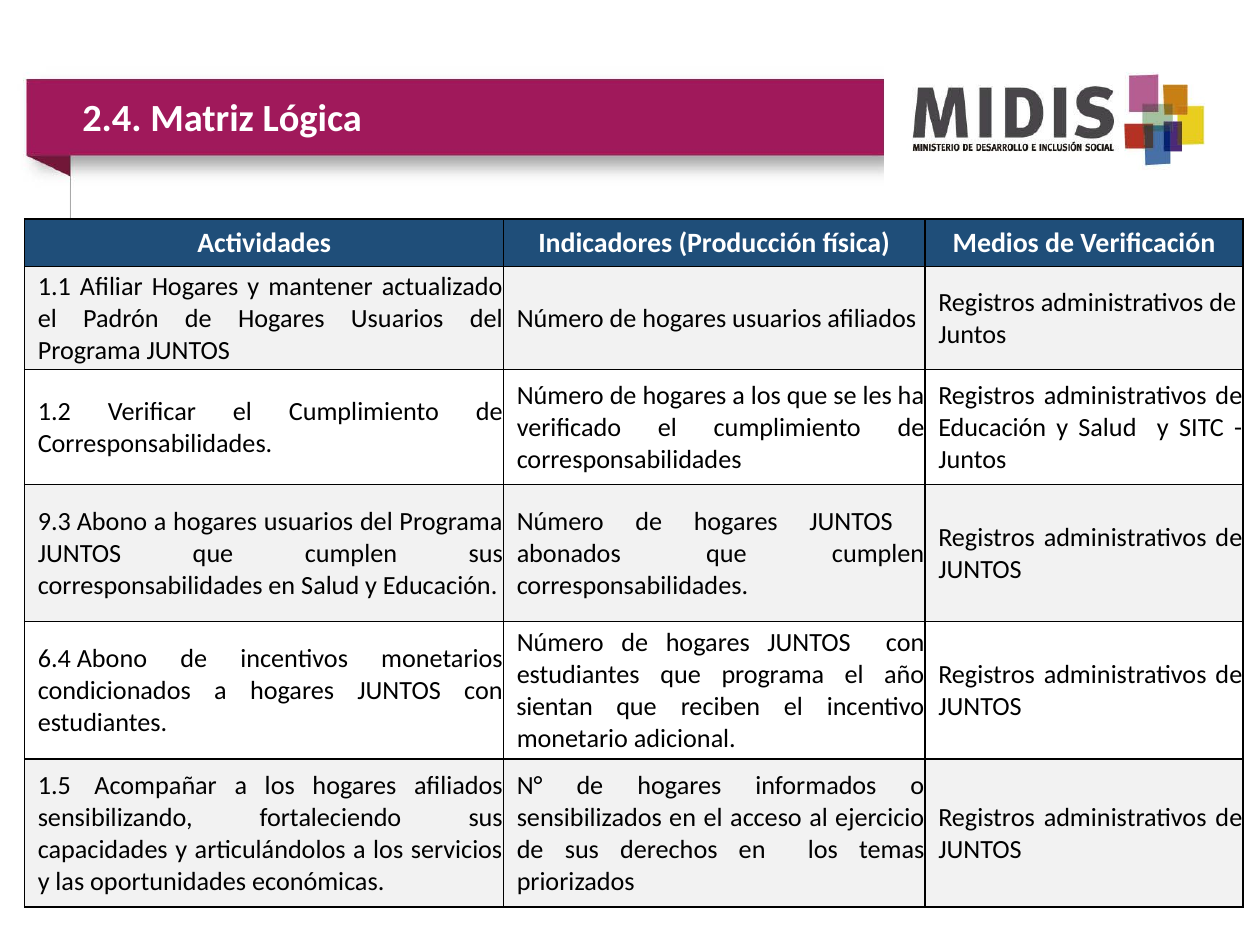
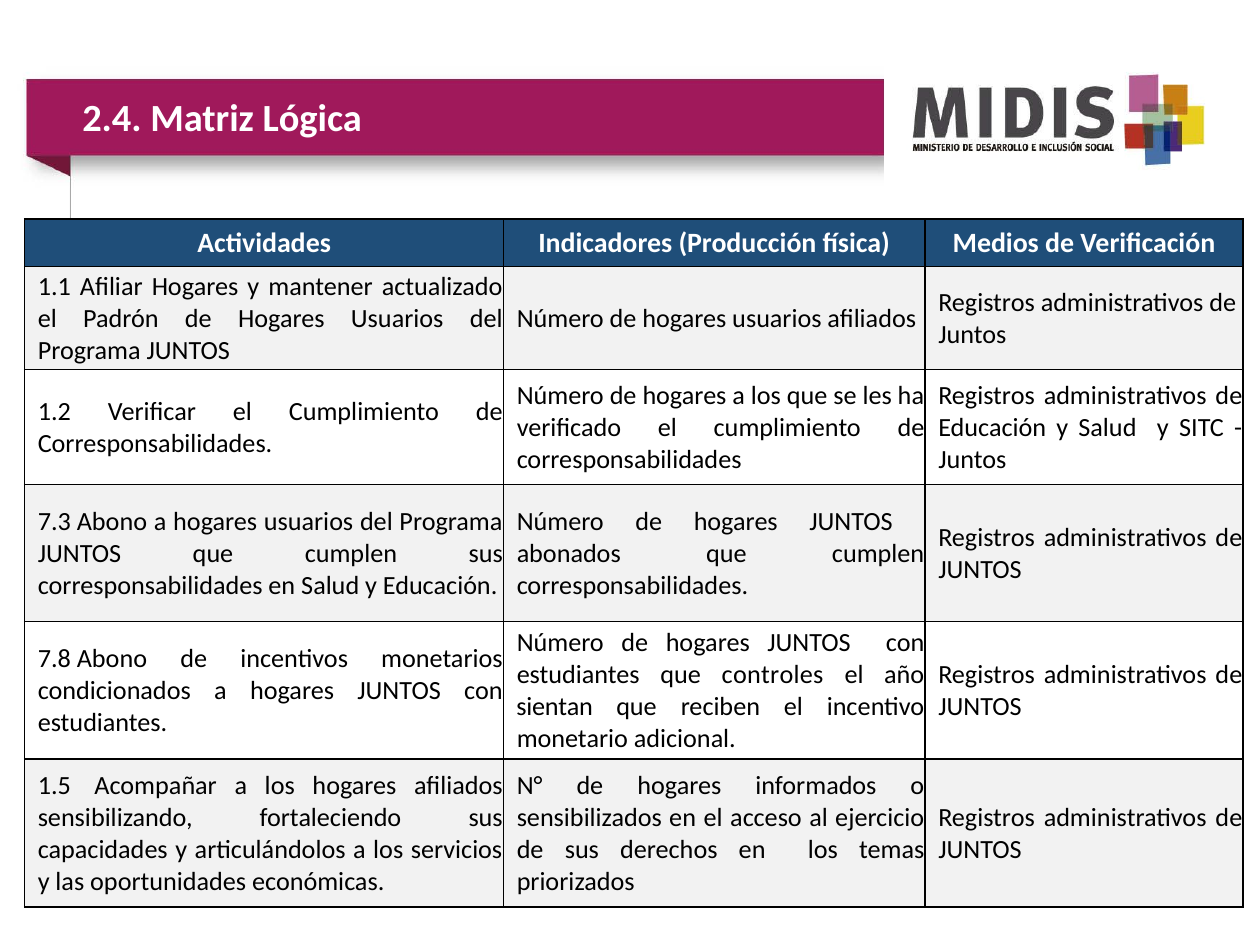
9.3: 9.3 -> 7.3
6.4: 6.4 -> 7.8
que programa: programa -> controles
